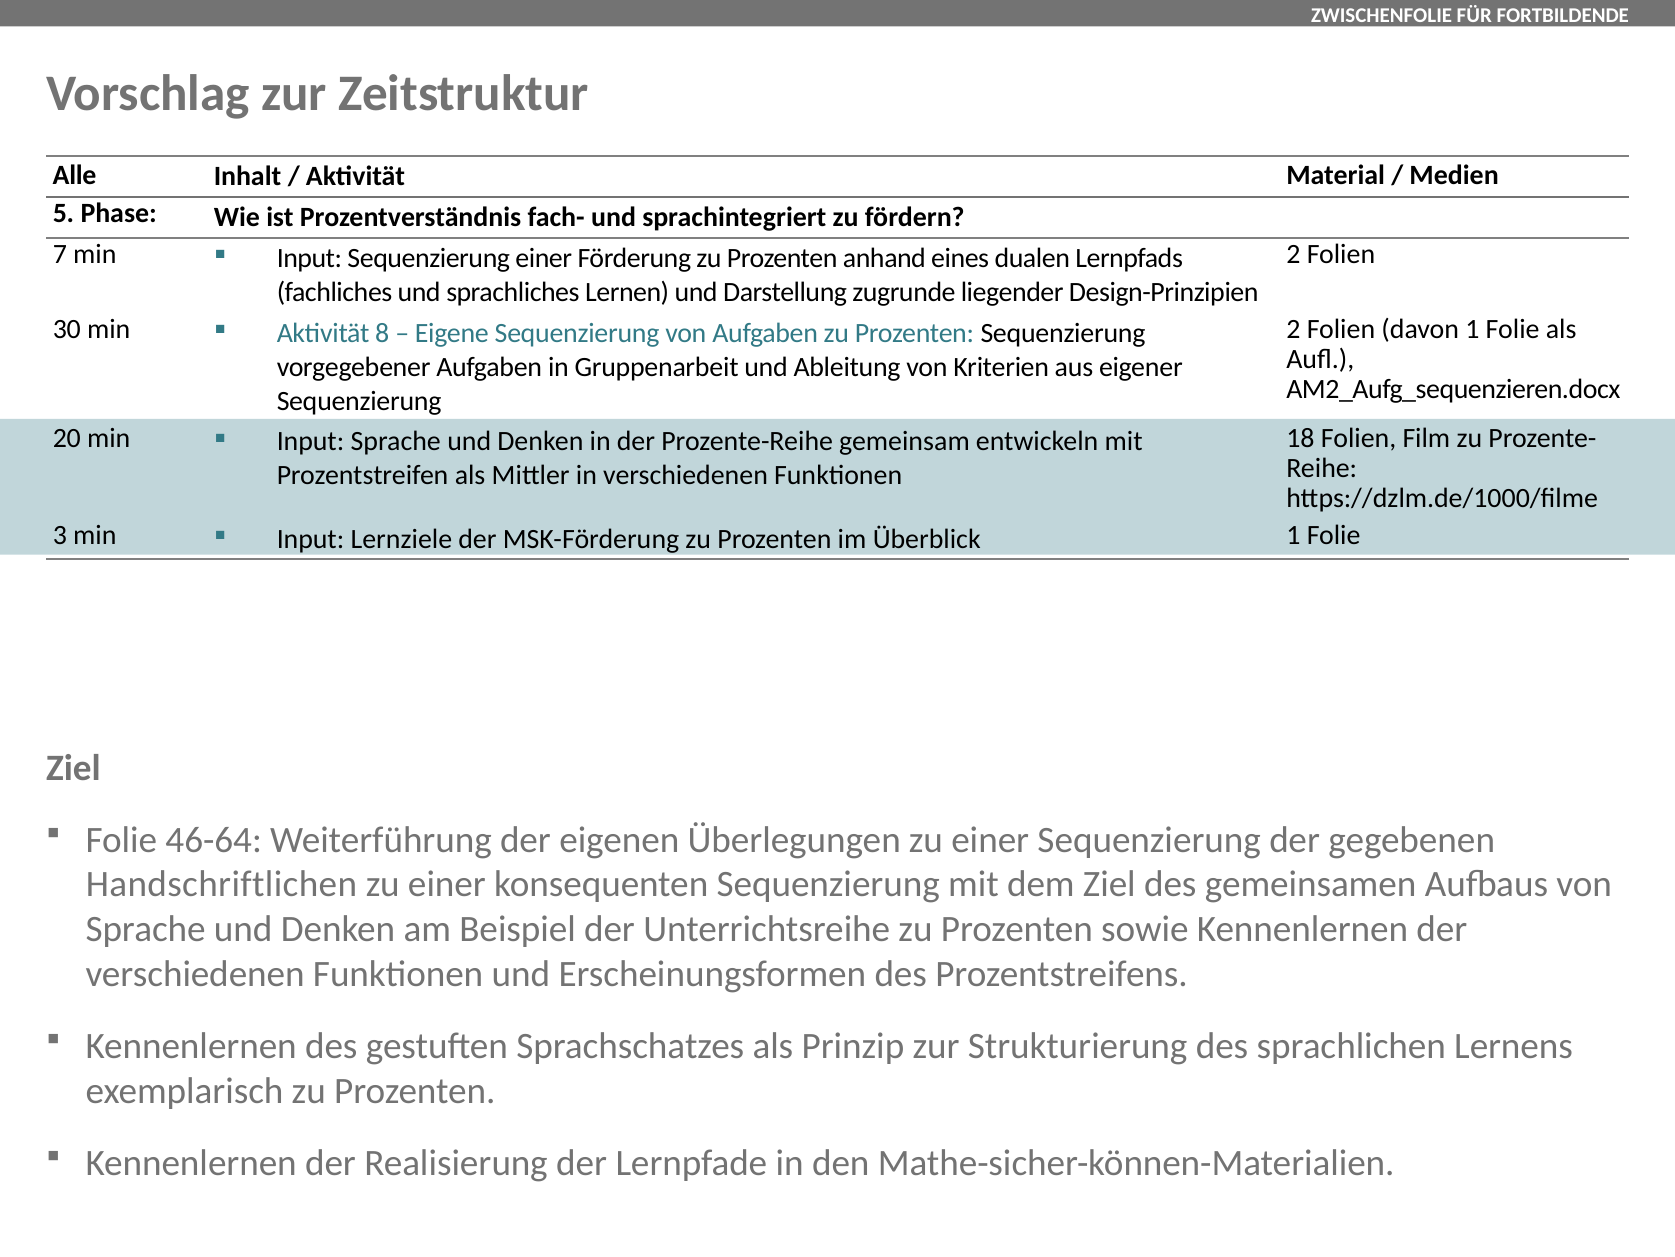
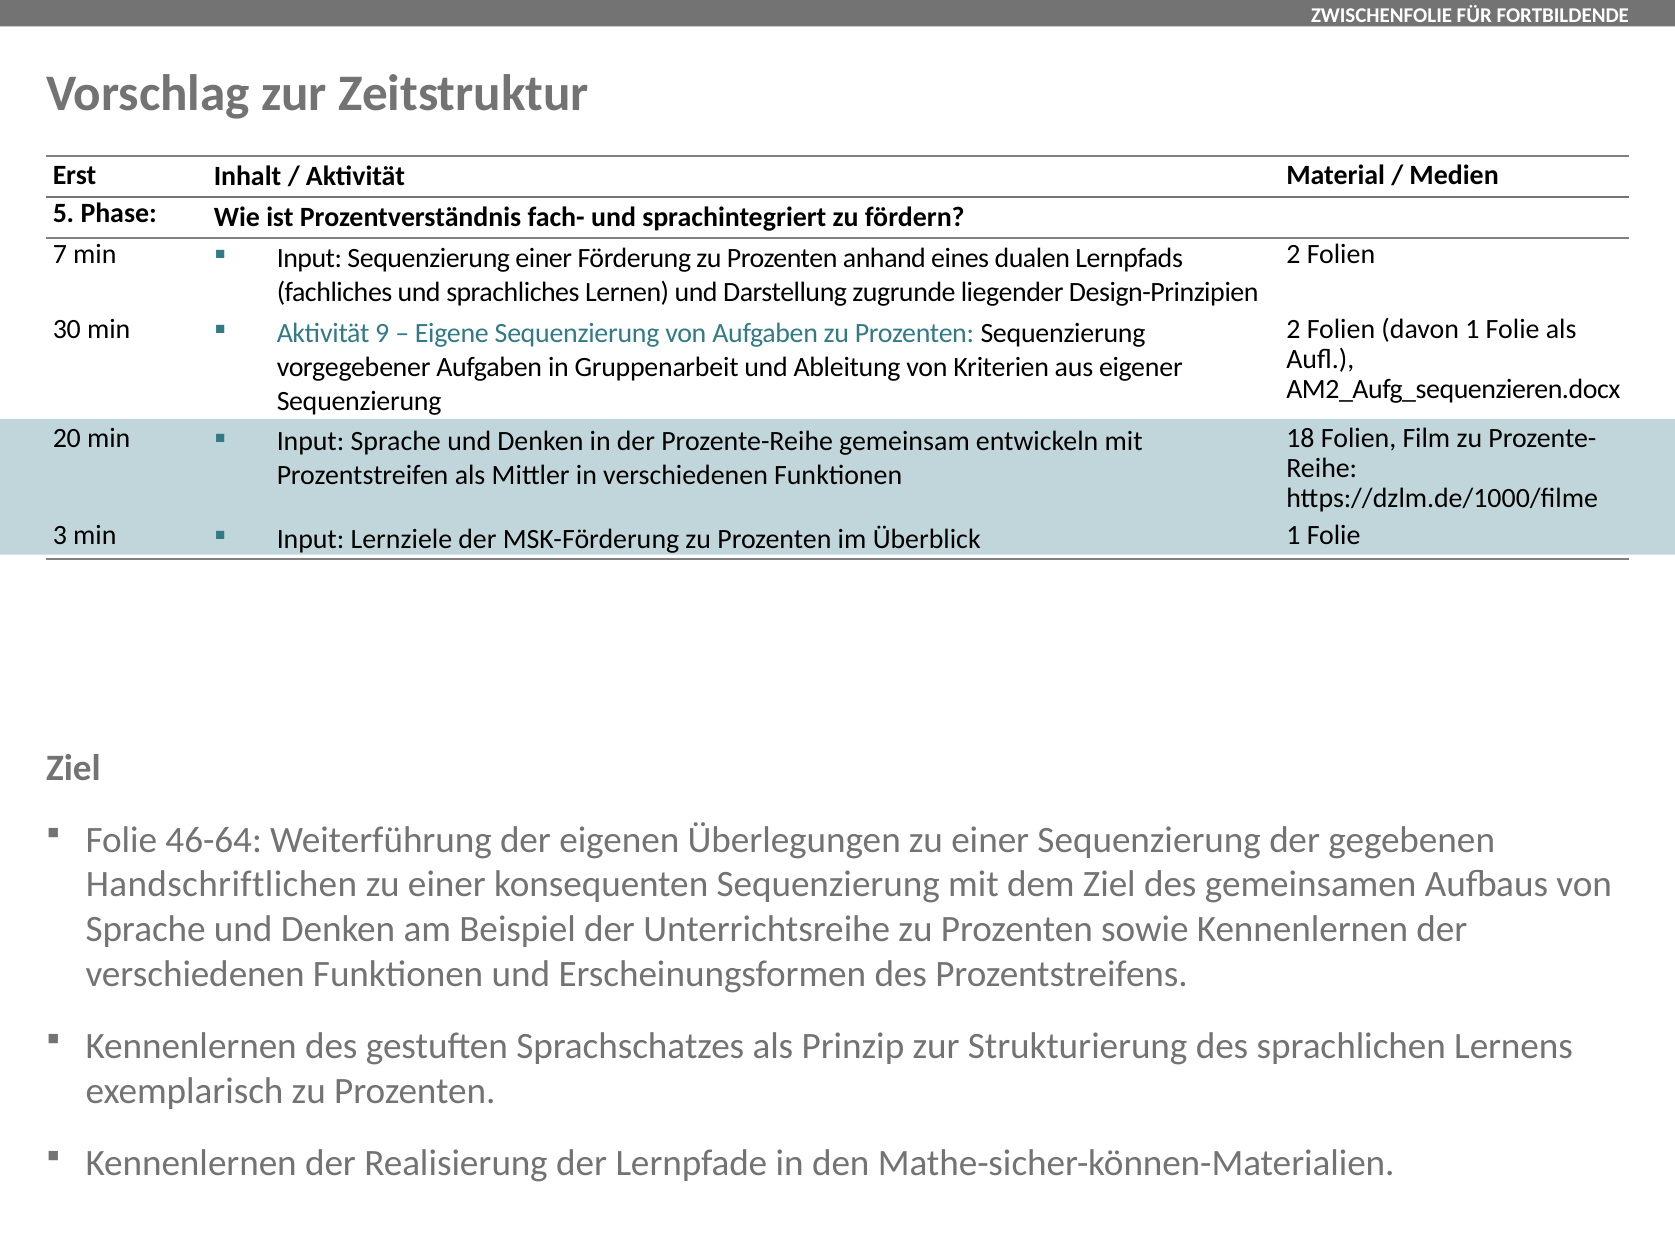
Alle: Alle -> Erst
8: 8 -> 9
